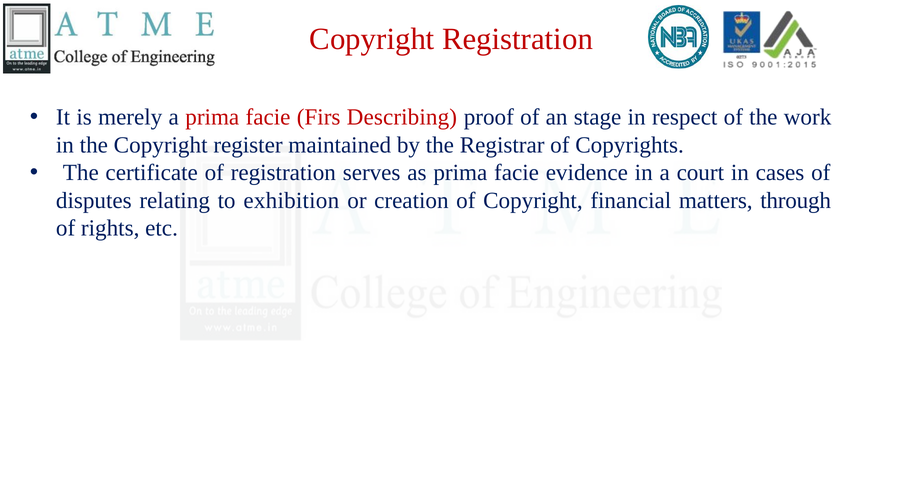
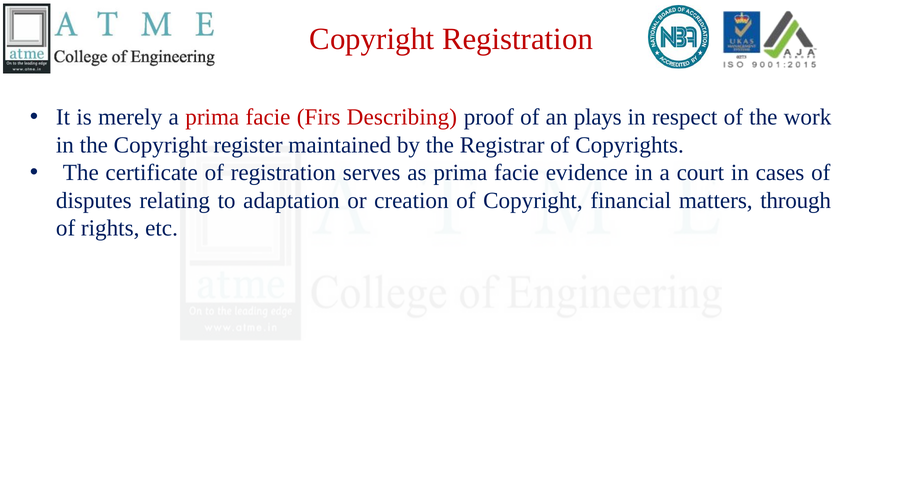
stage: stage -> plays
exhibition: exhibition -> adaptation
